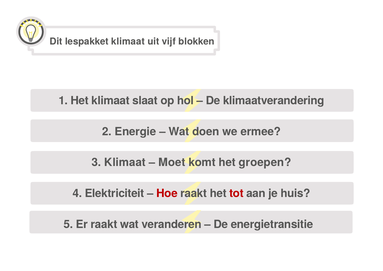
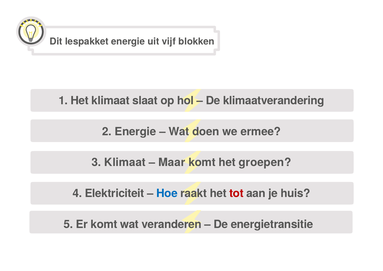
lespakket klimaat: klimaat -> energie
Moet: Moet -> Maar
Hoe colour: red -> blue
Er raakt: raakt -> komt
